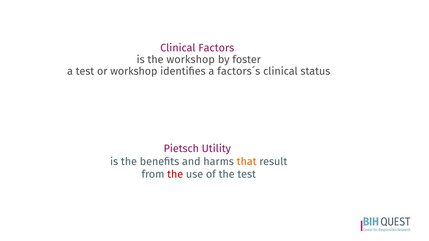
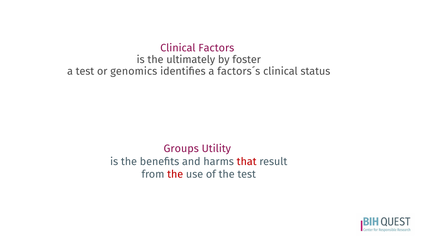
the workshop: workshop -> ultimately
or workshop: workshop -> genomics
Pietsch: Pietsch -> Groups
that colour: orange -> red
